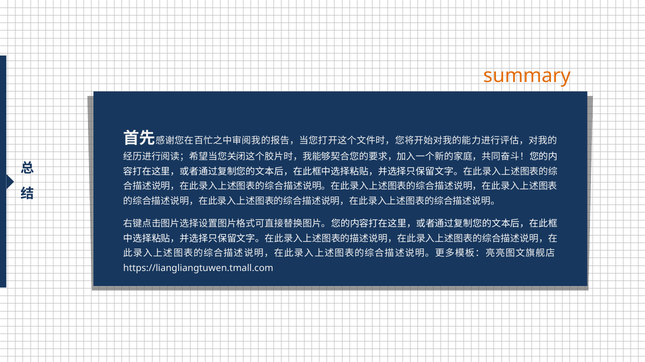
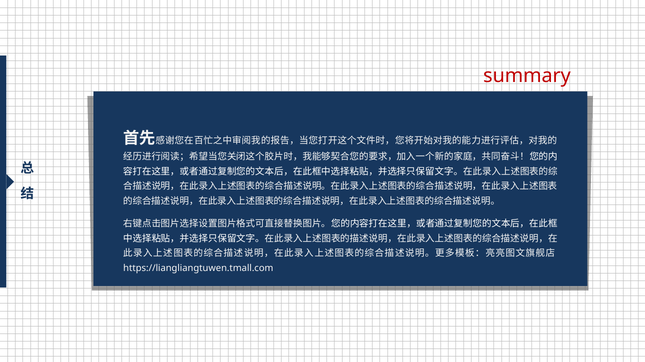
summary colour: orange -> red
